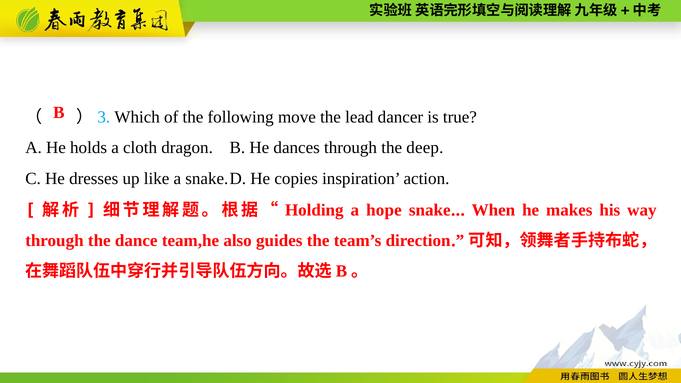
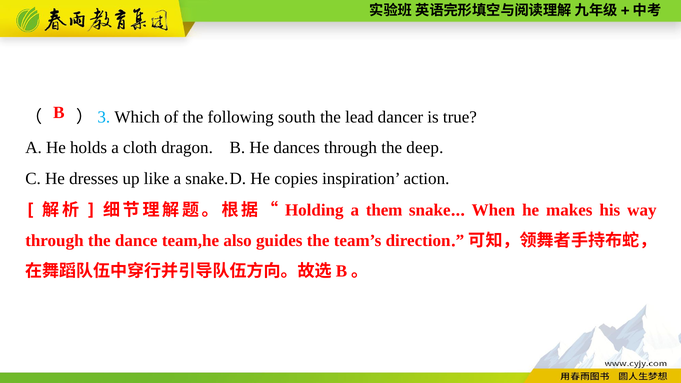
move: move -> south
hope: hope -> them
